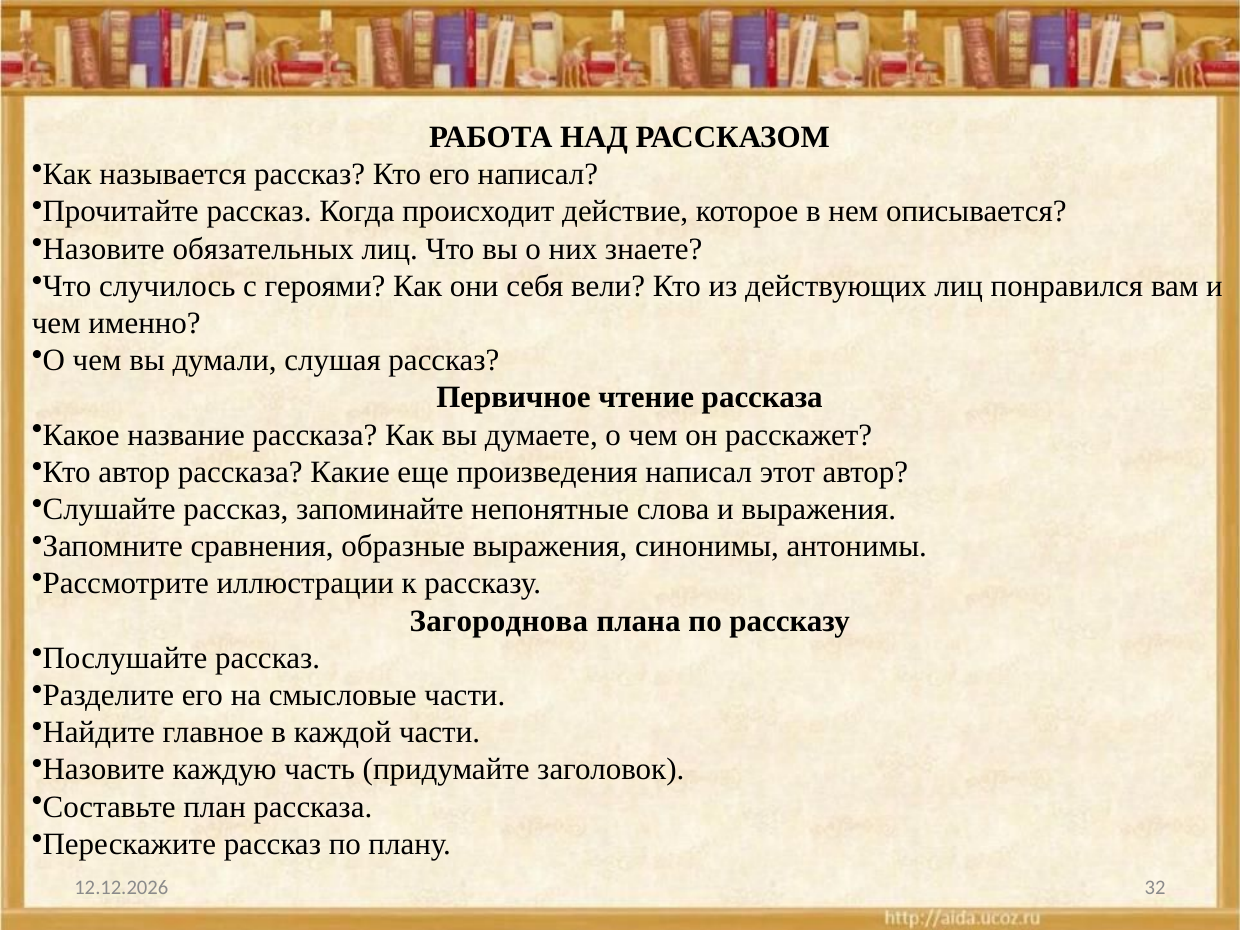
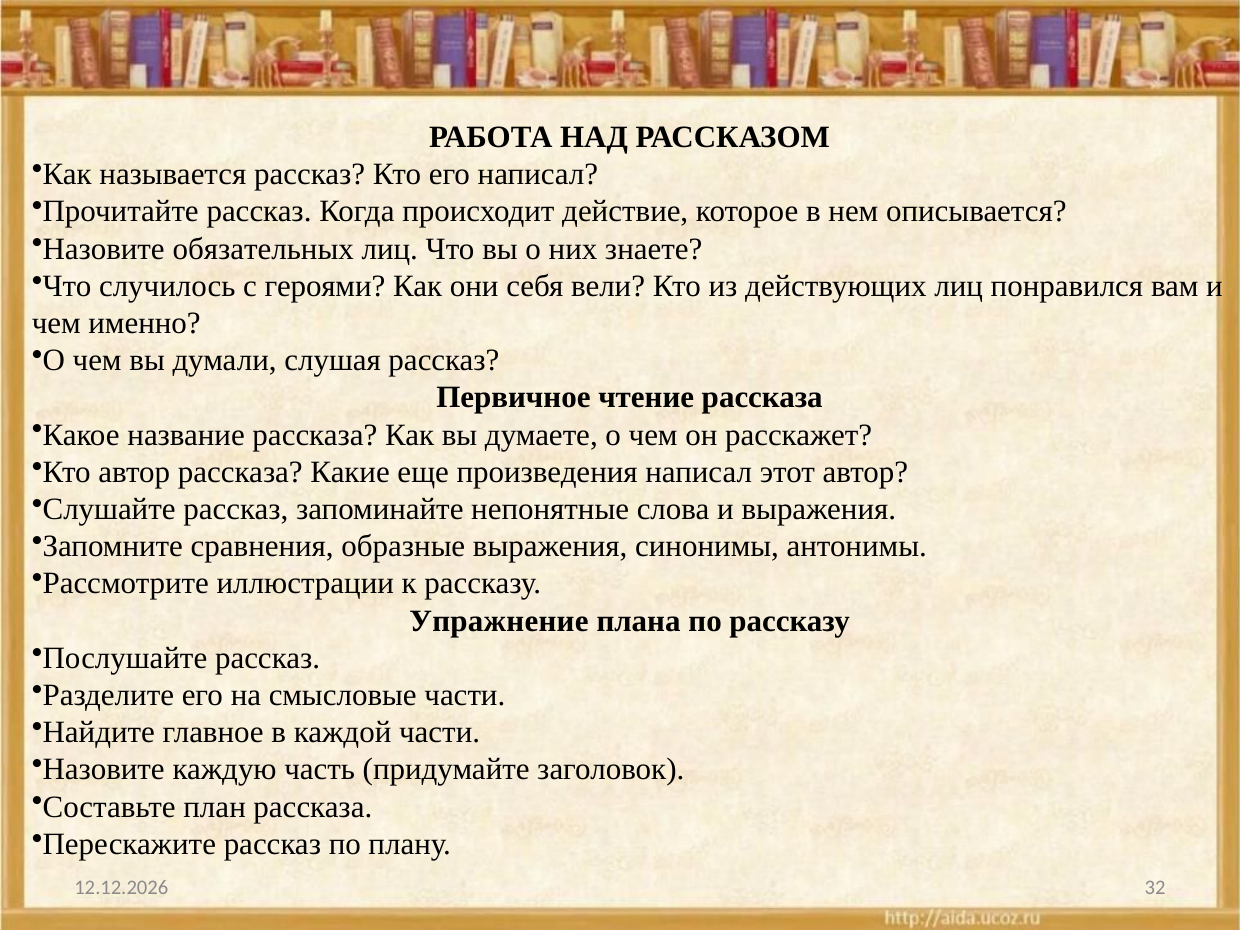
Загороднова: Загороднова -> Упражнение
